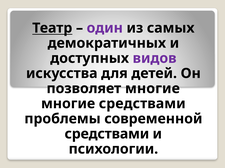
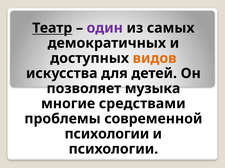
видов colour: purple -> orange
позволяет многие: многие -> музыка
средствами at (107, 134): средствами -> психологии
